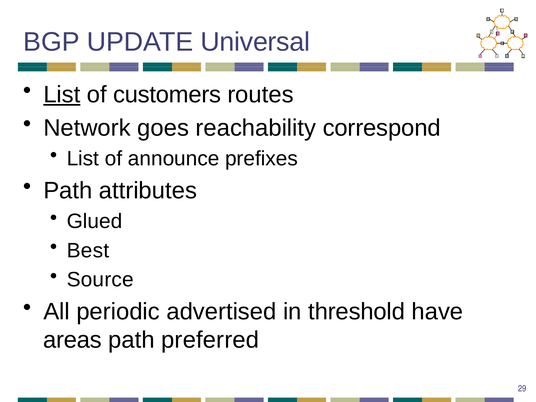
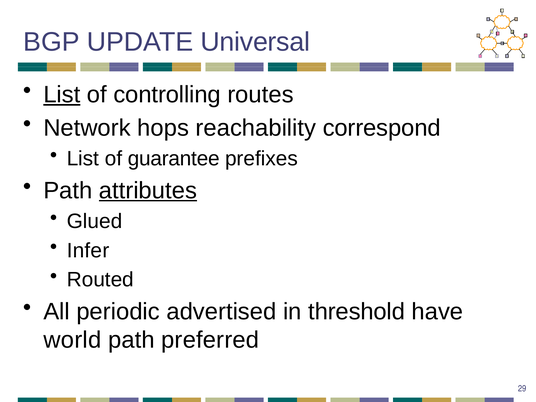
customers: customers -> controlling
goes: goes -> hops
announce: announce -> guarantee
attributes underline: none -> present
Best: Best -> Infer
Source: Source -> Routed
areas: areas -> world
